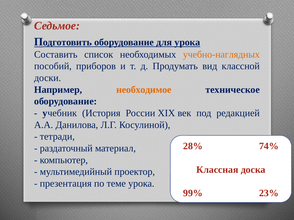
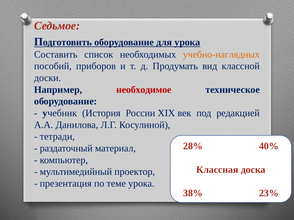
необходимое colour: orange -> red
74%: 74% -> 40%
99%: 99% -> 38%
